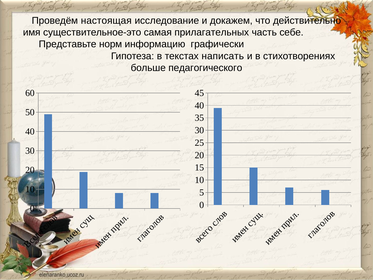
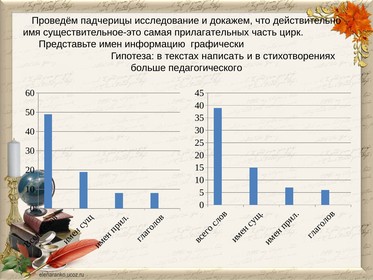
настоящая: настоящая -> падчерицы
себе: себе -> цирк
норм: норм -> имен
